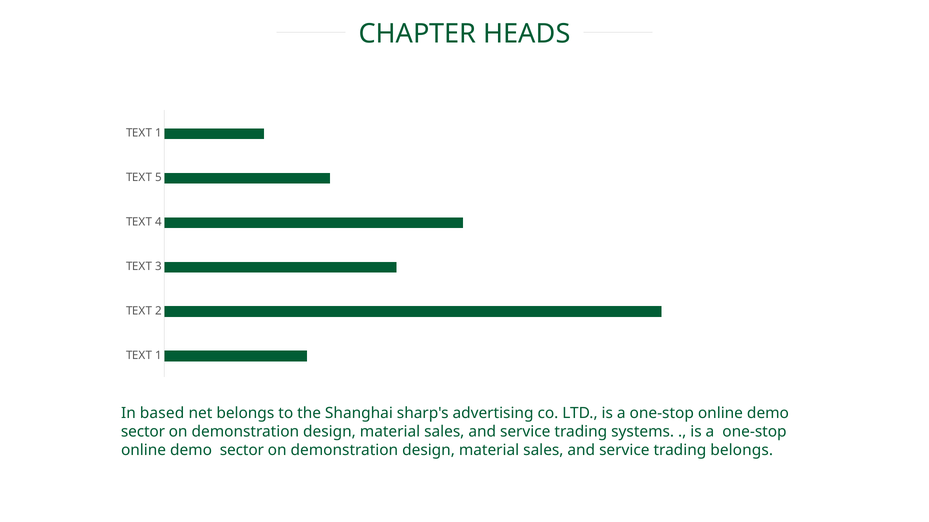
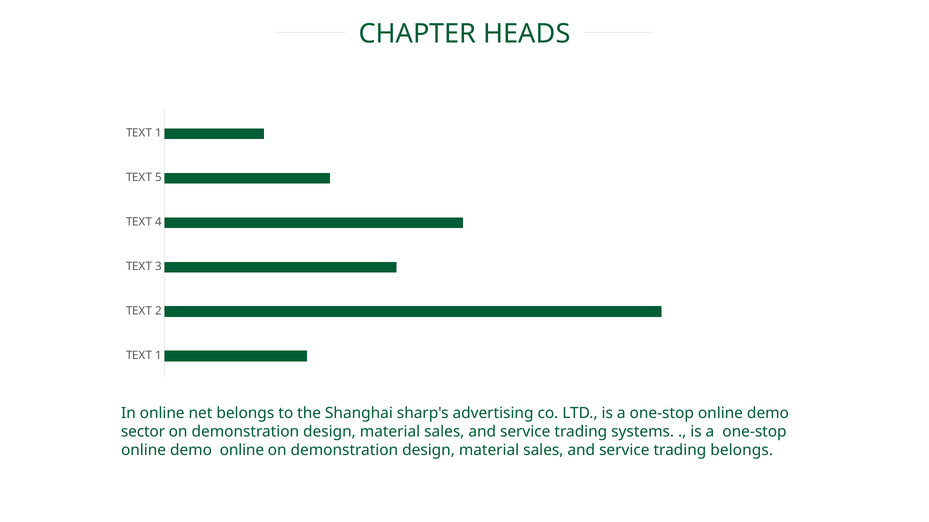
In based: based -> online
sector at (242, 451): sector -> online
